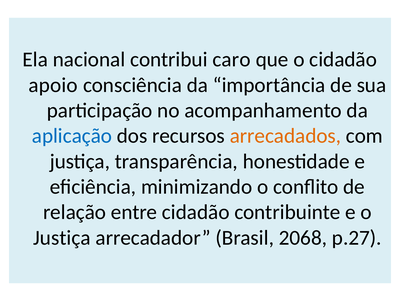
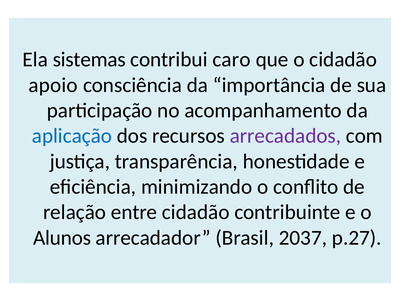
nacional: nacional -> sistemas
arrecadados colour: orange -> purple
Justiça at (62, 238): Justiça -> Alunos
2068: 2068 -> 2037
